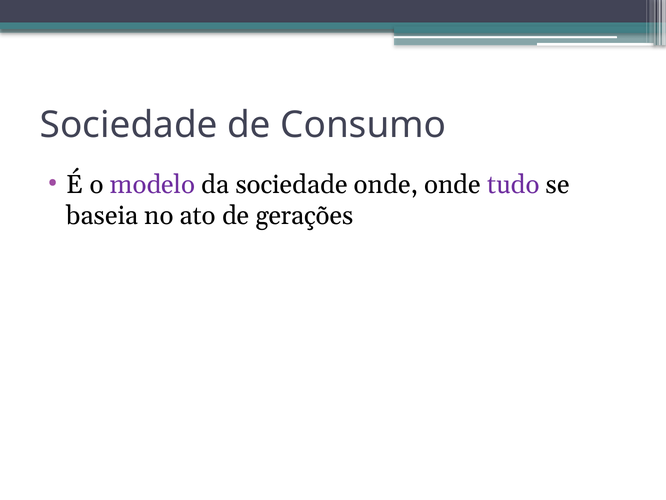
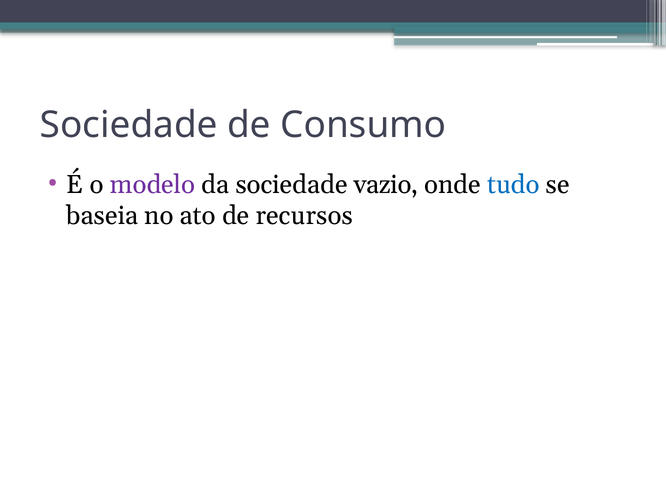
sociedade onde: onde -> vazio
tudo colour: purple -> blue
gerações: gerações -> recursos
